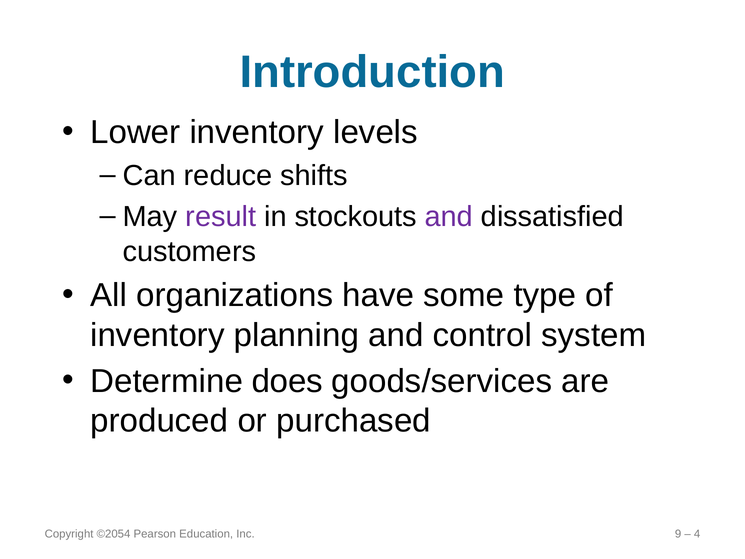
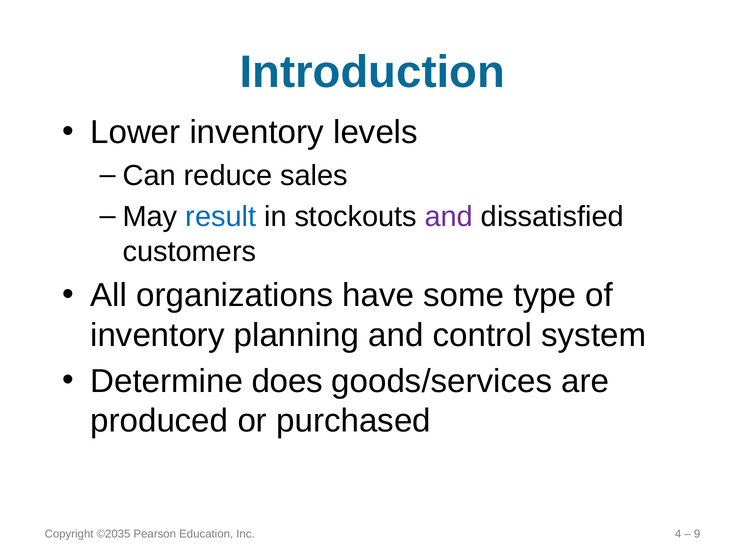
shifts: shifts -> sales
result colour: purple -> blue
©2054: ©2054 -> ©2035
9: 9 -> 4
4: 4 -> 9
